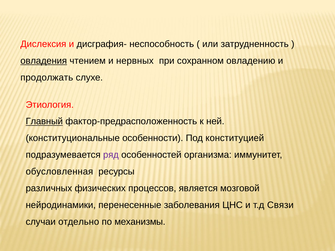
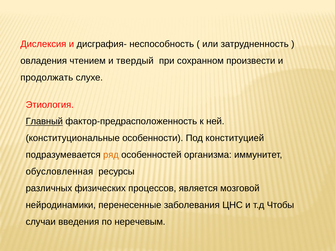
овладения underline: present -> none
нервных: нервных -> твердый
овладению: овладению -> произвести
ряд colour: purple -> orange
Связи: Связи -> Чтобы
отдельно: отдельно -> введения
механизмы: механизмы -> неречевым
